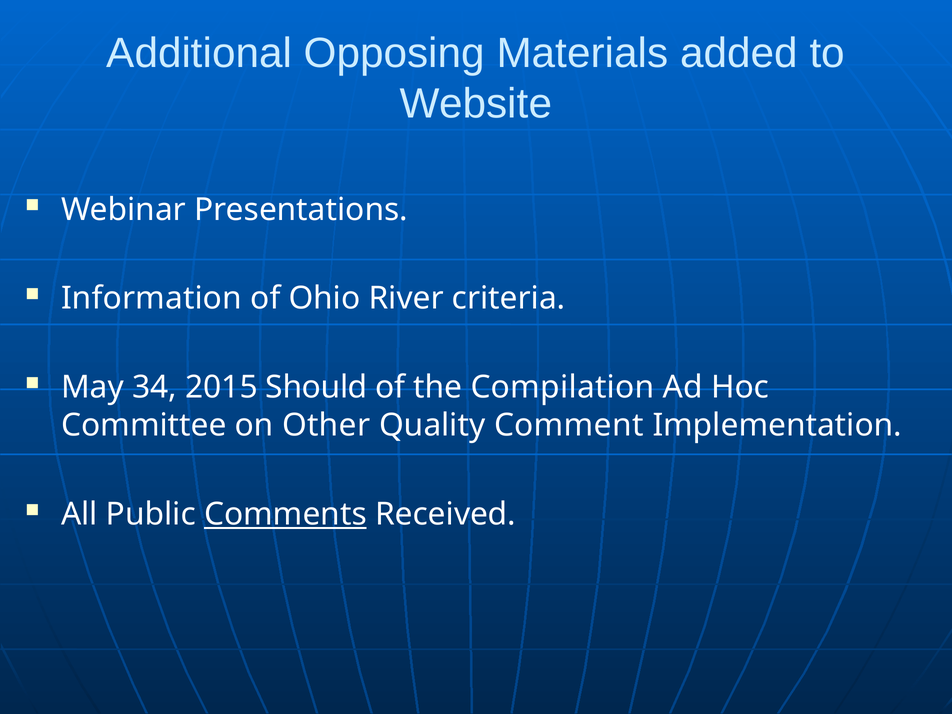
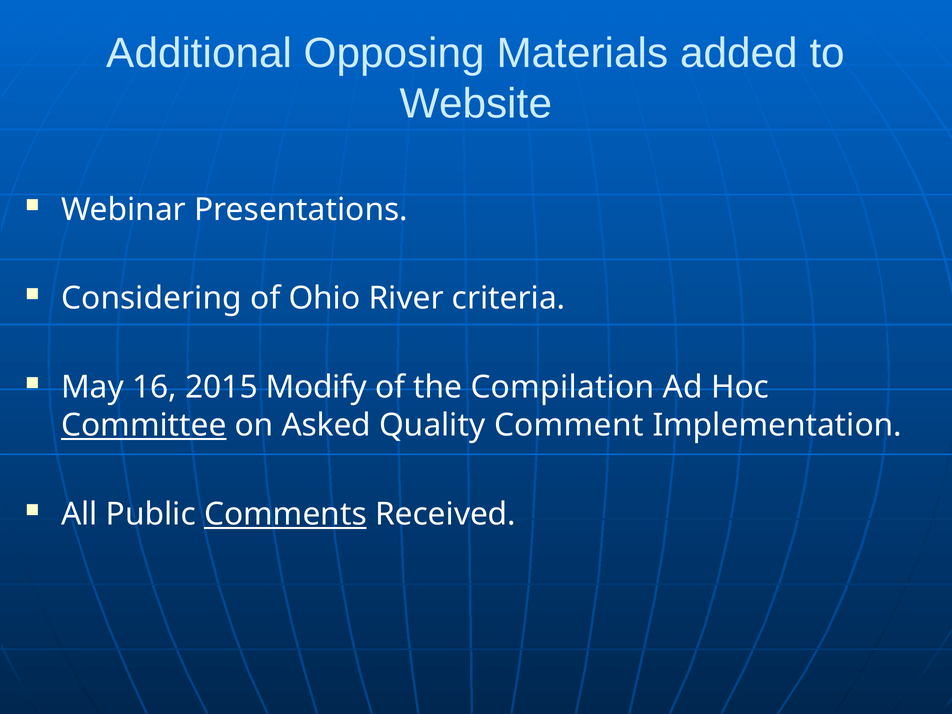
Information: Information -> Considering
34: 34 -> 16
Should: Should -> Modify
Committee underline: none -> present
Other: Other -> Asked
